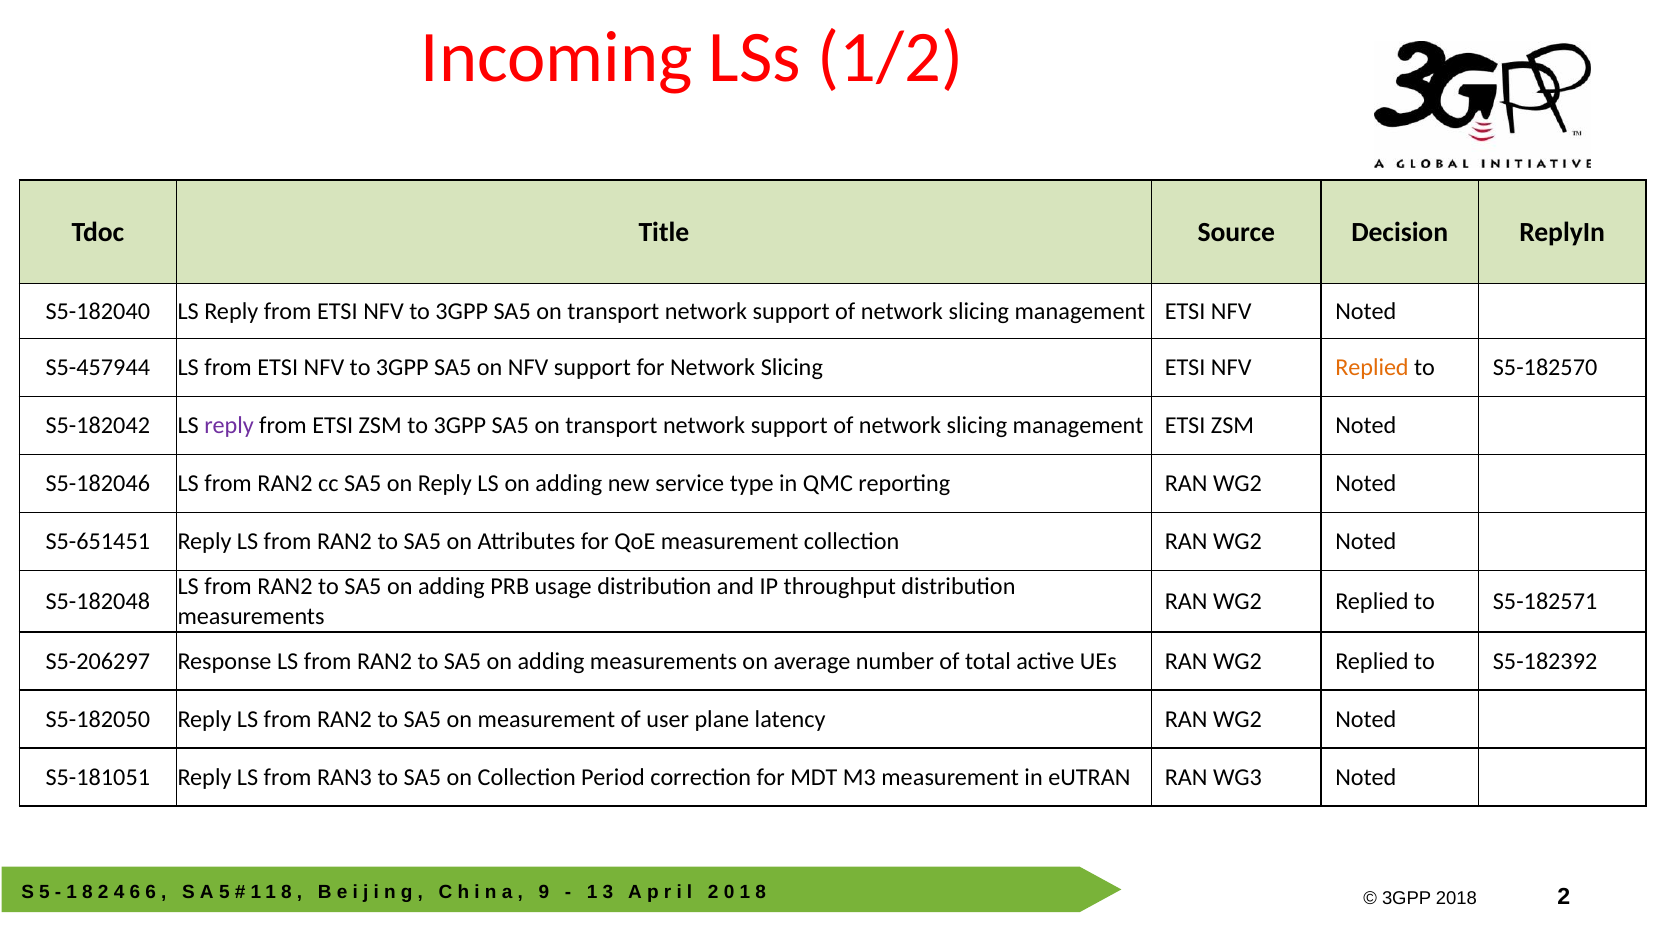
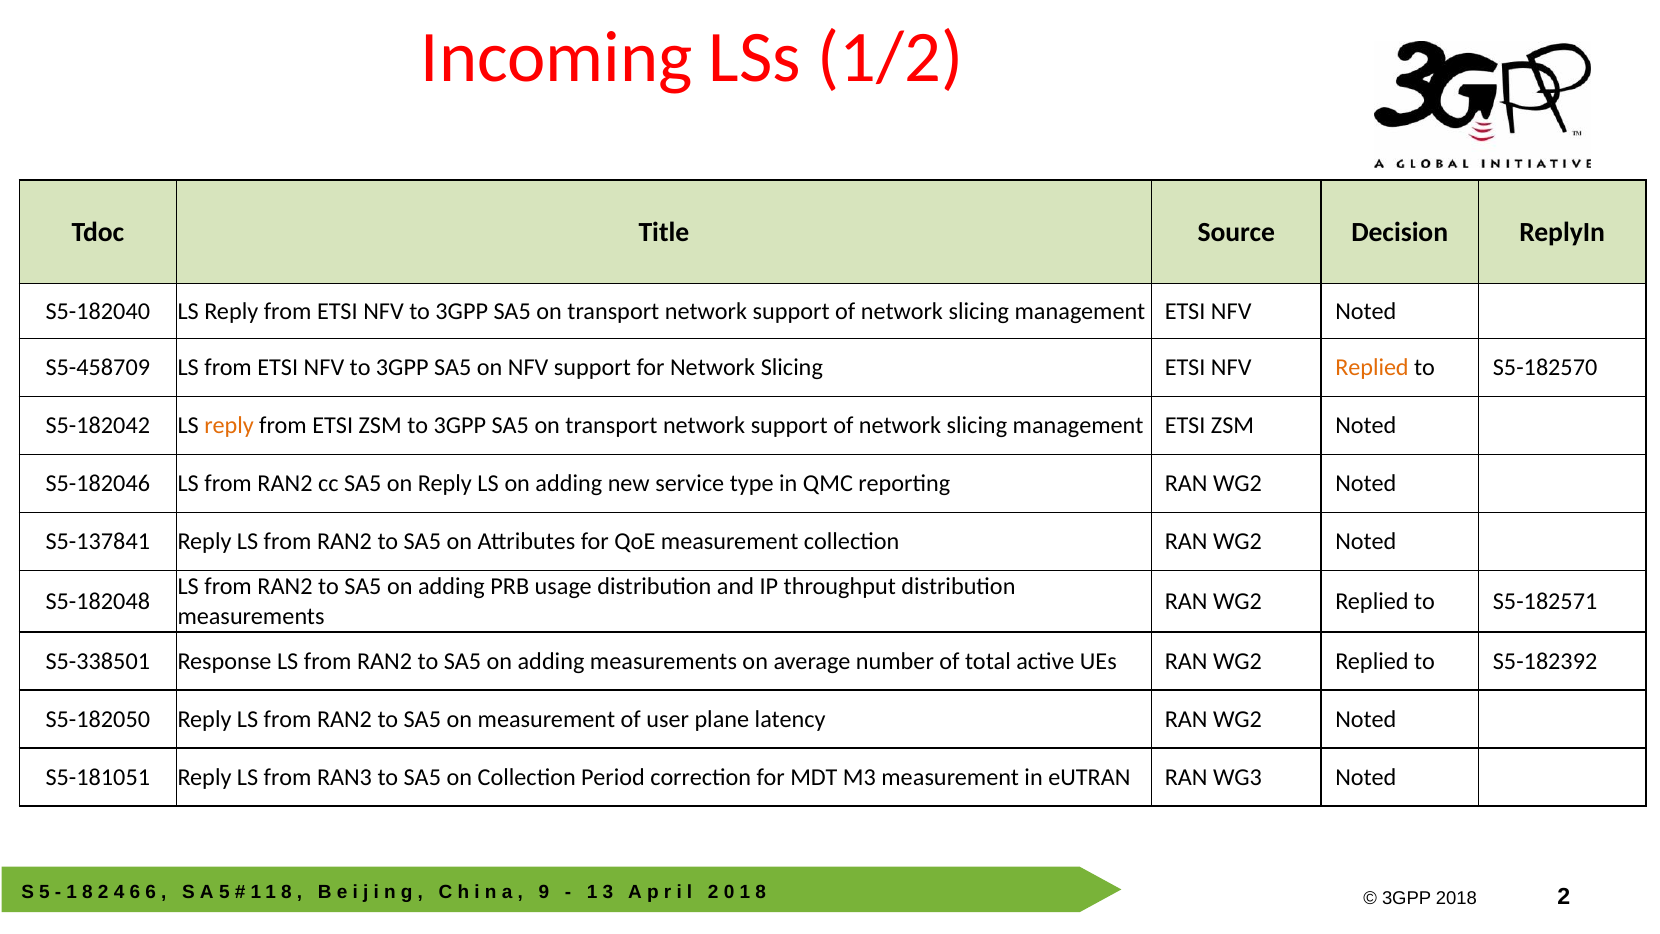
S5-457944: S5-457944 -> S5-458709
reply at (229, 426) colour: purple -> orange
S5-651451: S5-651451 -> S5-137841
S5-206297: S5-206297 -> S5-338501
